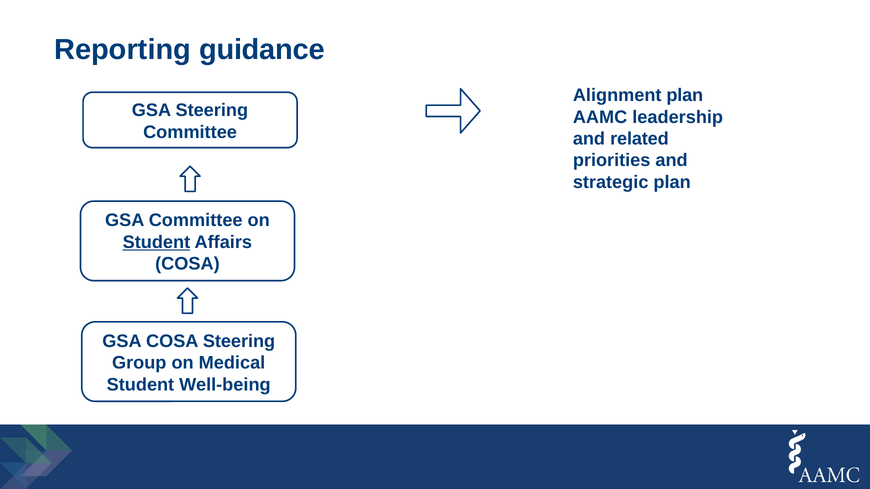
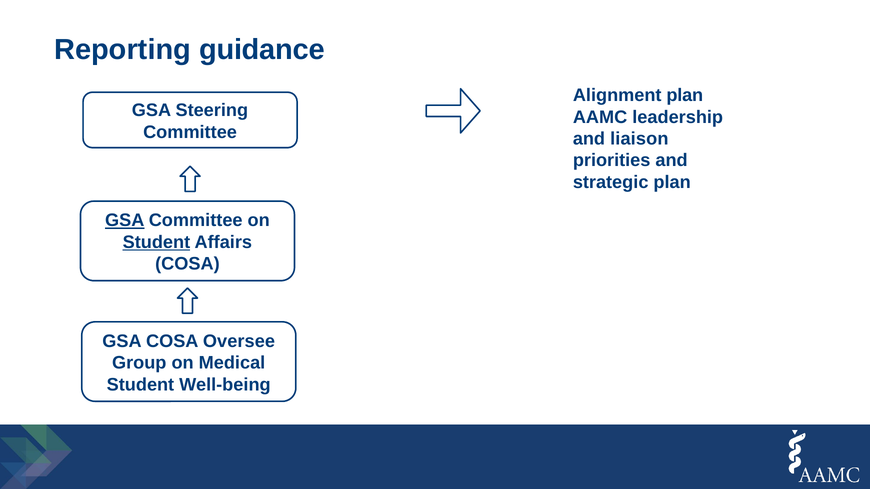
related: related -> liaison
GSA at (125, 221) underline: none -> present
COSA Steering: Steering -> Oversee
